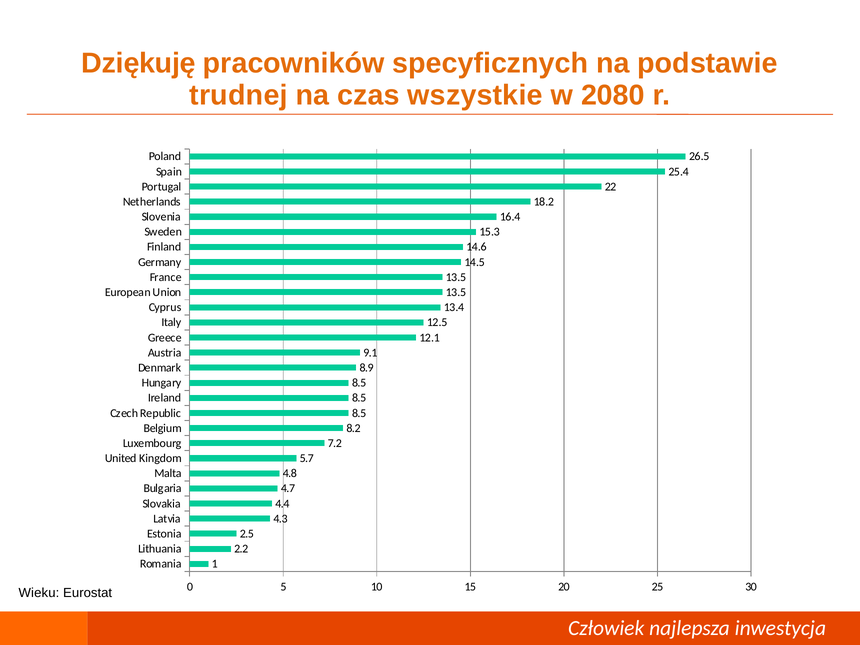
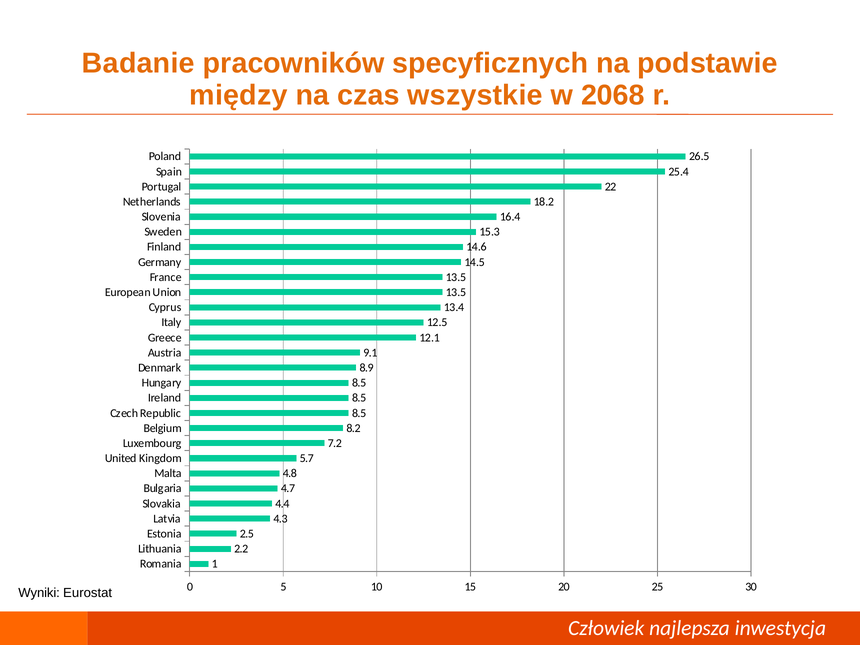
Dziękuję: Dziękuję -> Badanie
trudnej: trudnej -> między
2080: 2080 -> 2068
Wieku: Wieku -> Wyniki
